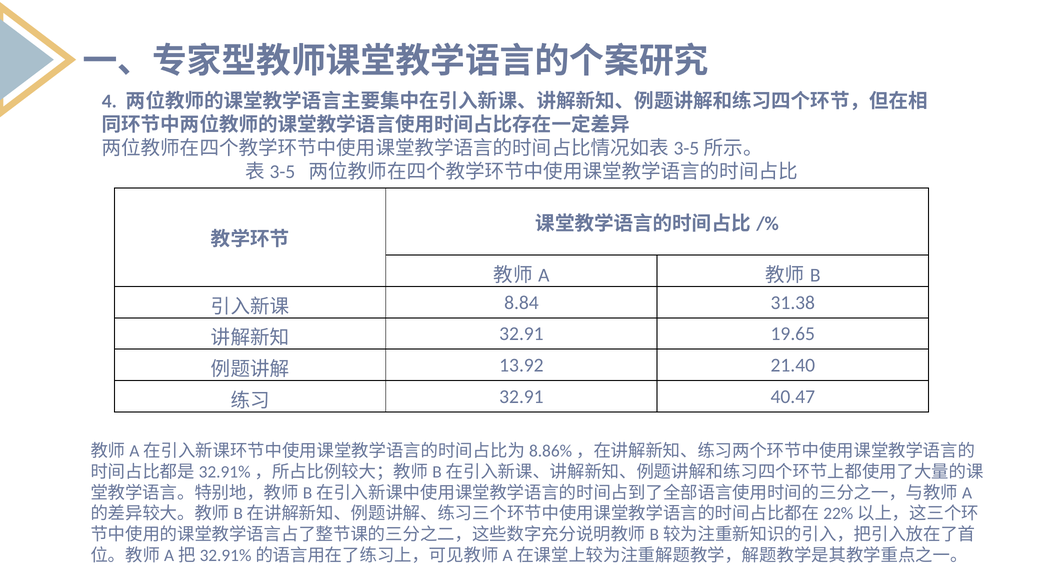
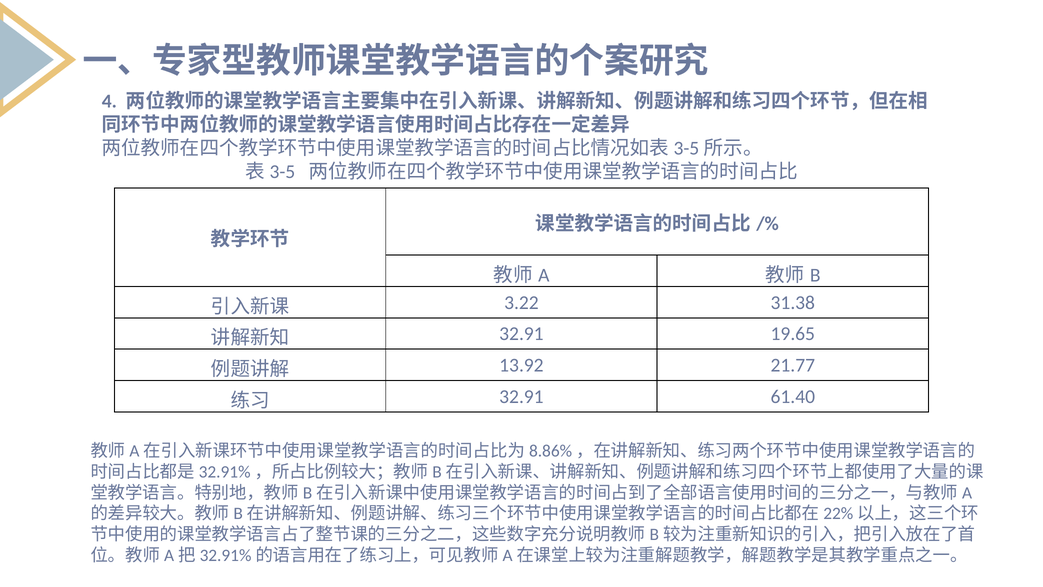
8.84: 8.84 -> 3.22
21.40: 21.40 -> 21.77
40.47: 40.47 -> 61.40
